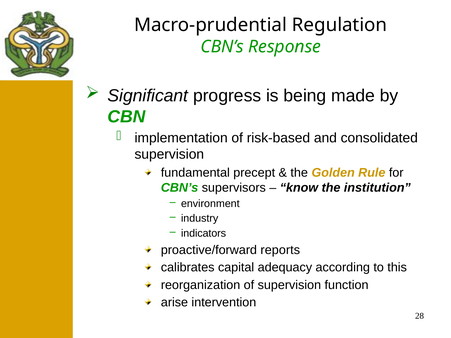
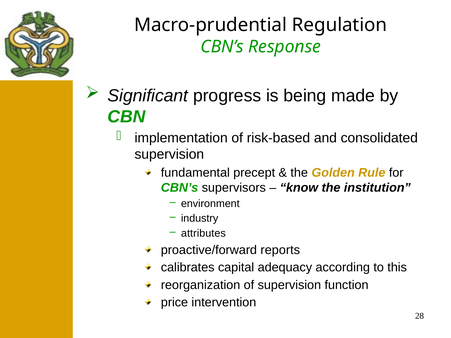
indicators: indicators -> attributes
arise: arise -> price
